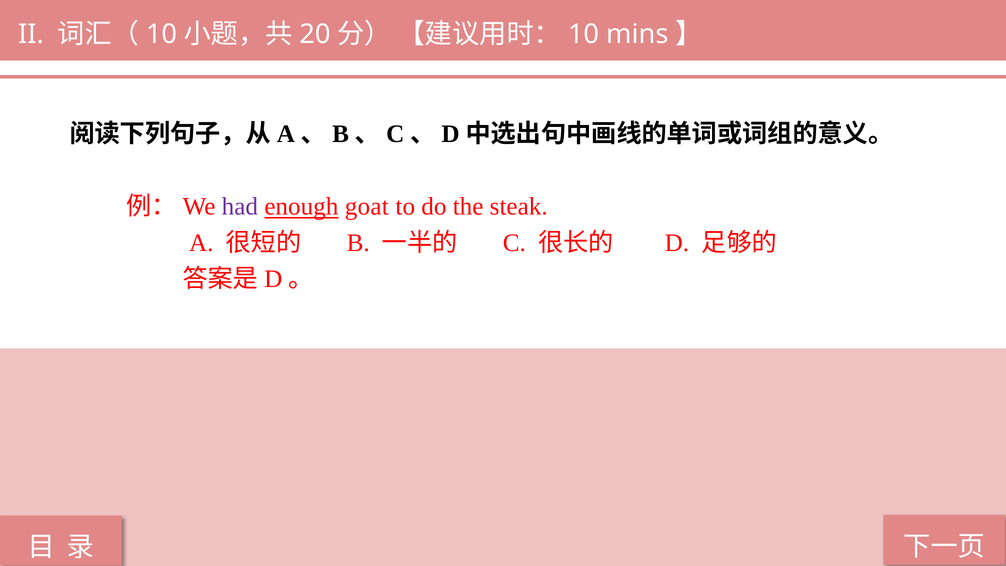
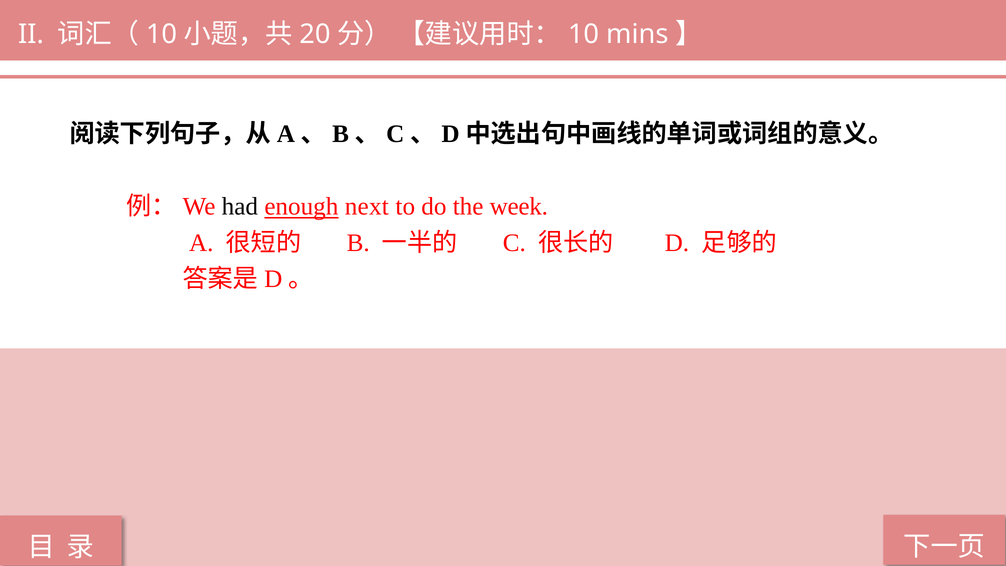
had colour: purple -> black
goat: goat -> next
steak: steak -> week
